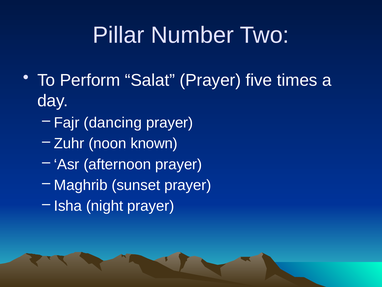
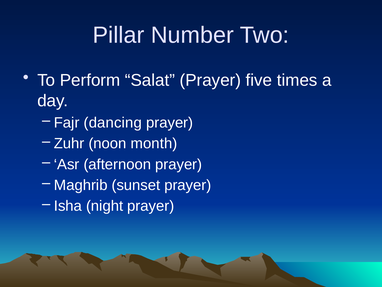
known: known -> month
